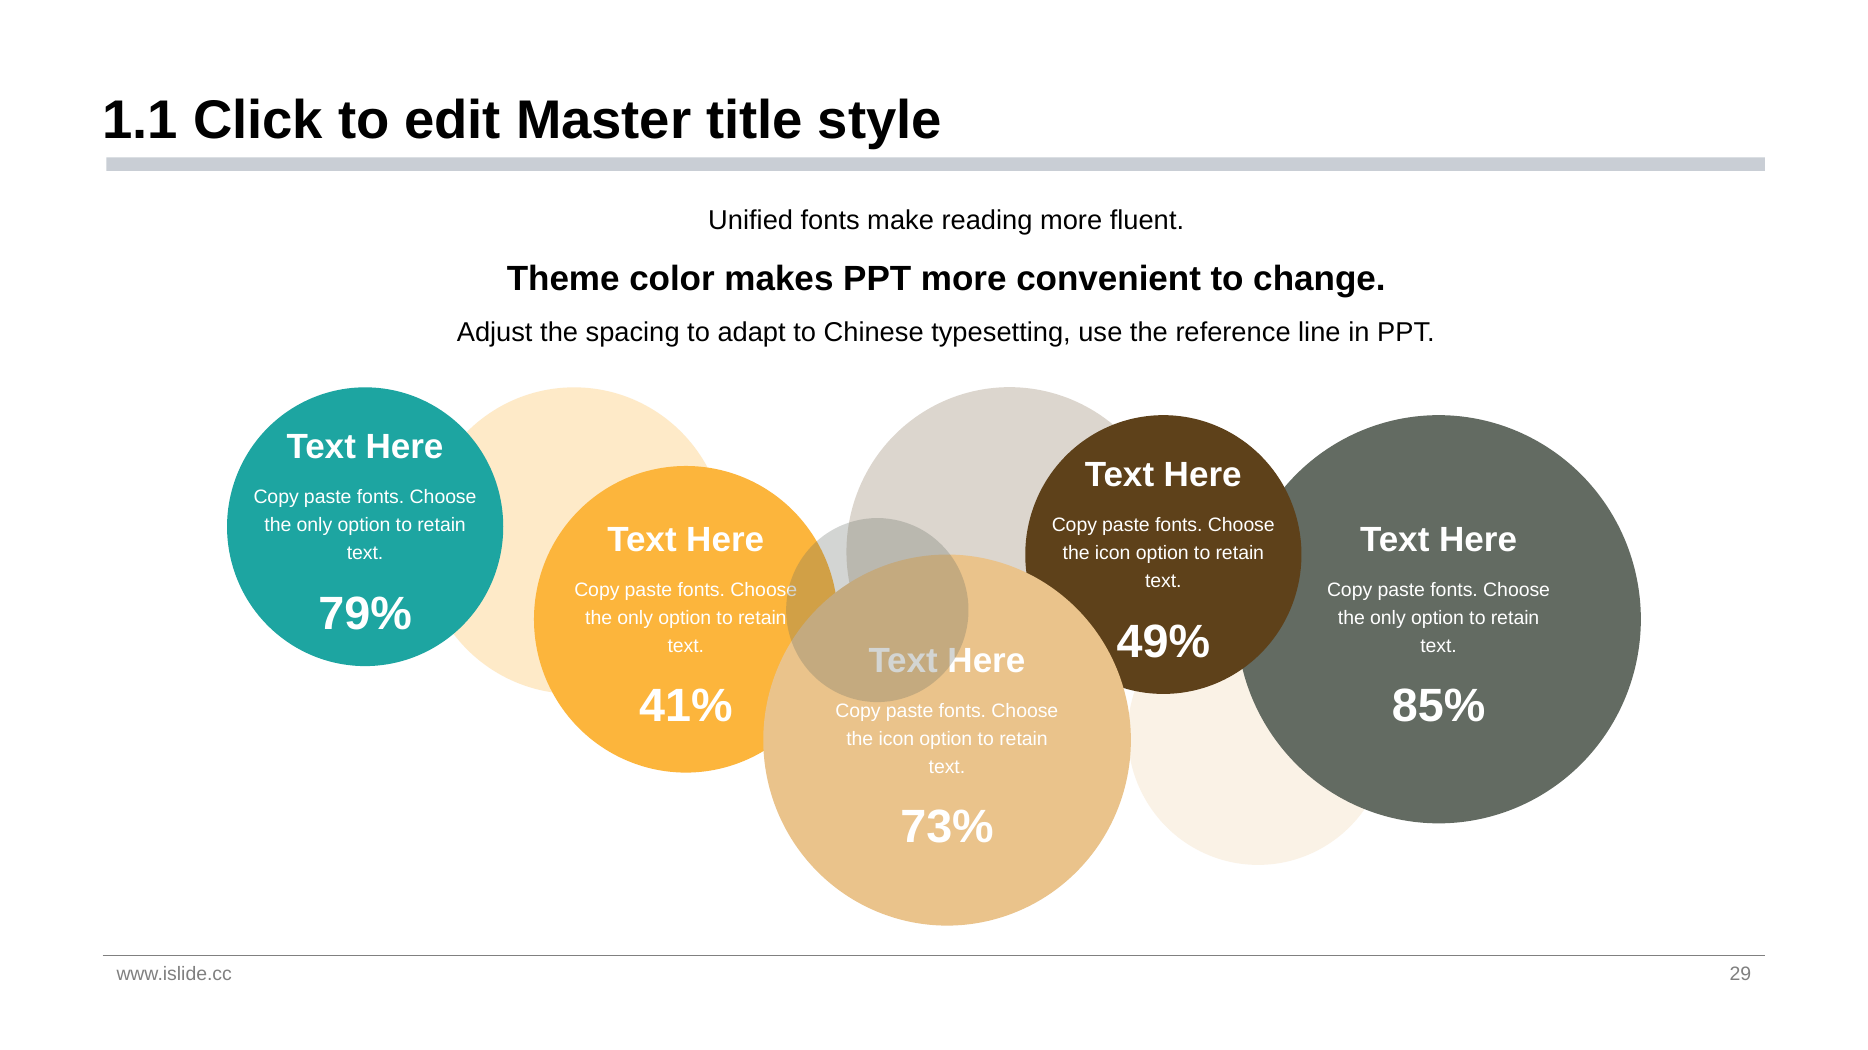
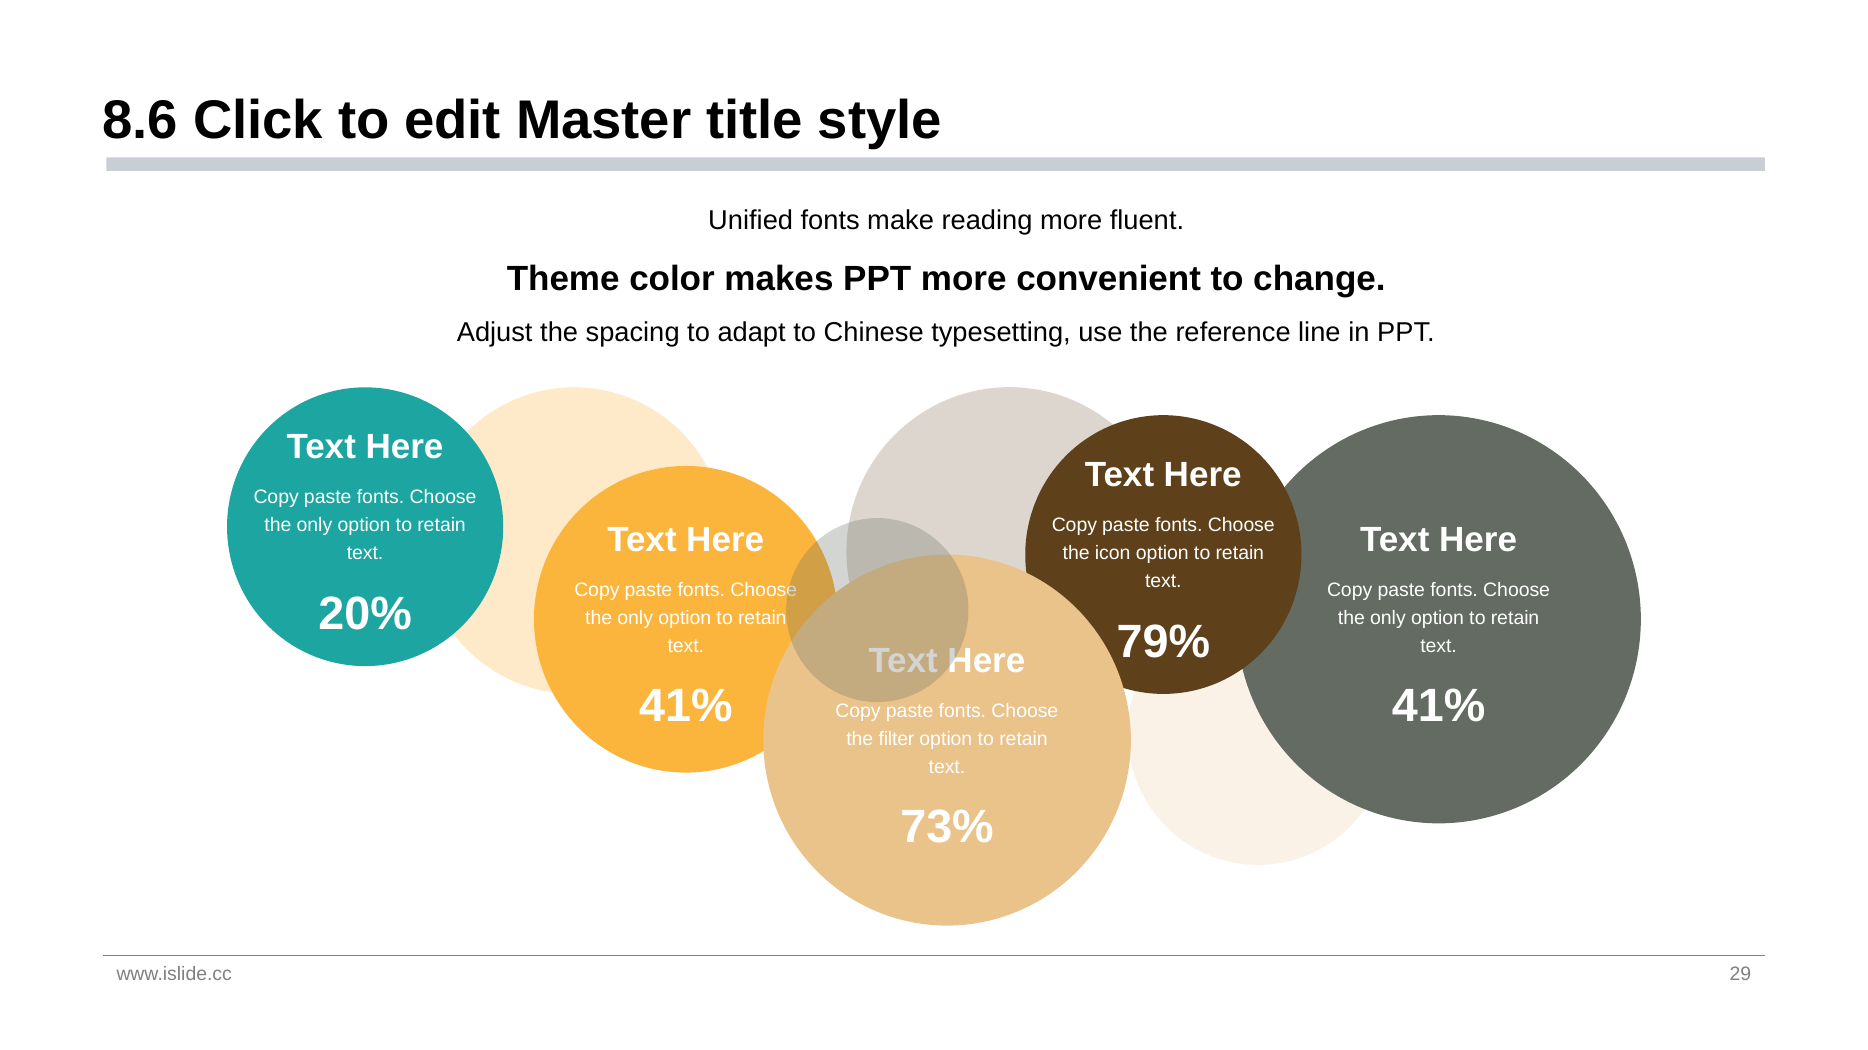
1.1: 1.1 -> 8.6
79%: 79% -> 20%
49%: 49% -> 79%
85% at (1439, 707): 85% -> 41%
icon at (896, 739): icon -> filter
